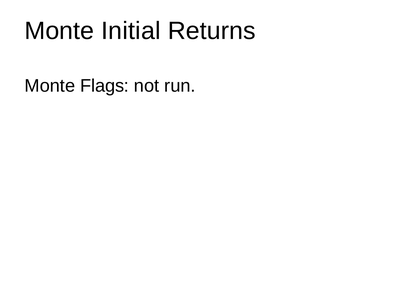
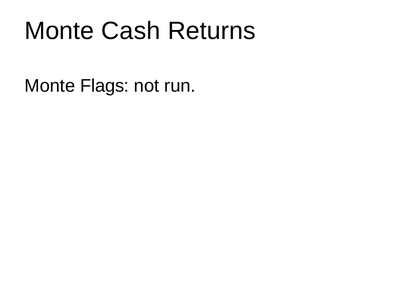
Initial: Initial -> Cash
